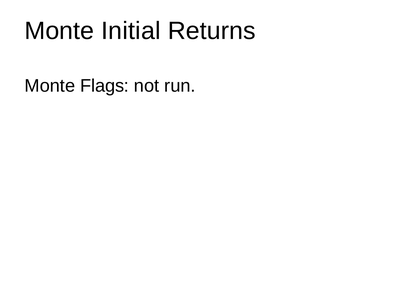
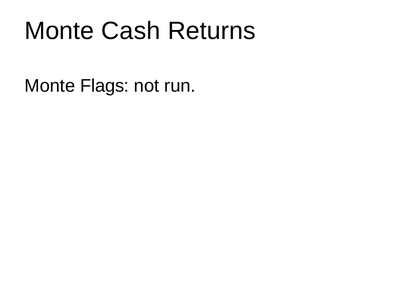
Initial: Initial -> Cash
